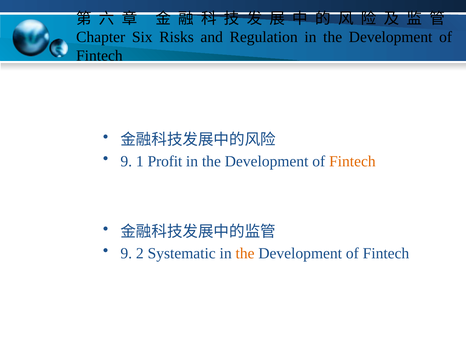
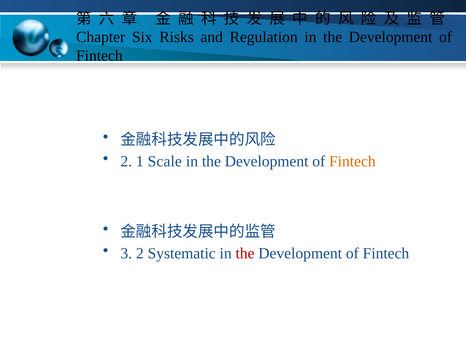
9 at (126, 161): 9 -> 2
Profit: Profit -> Scale
9 at (126, 254): 9 -> 3
the at (245, 254) colour: orange -> red
